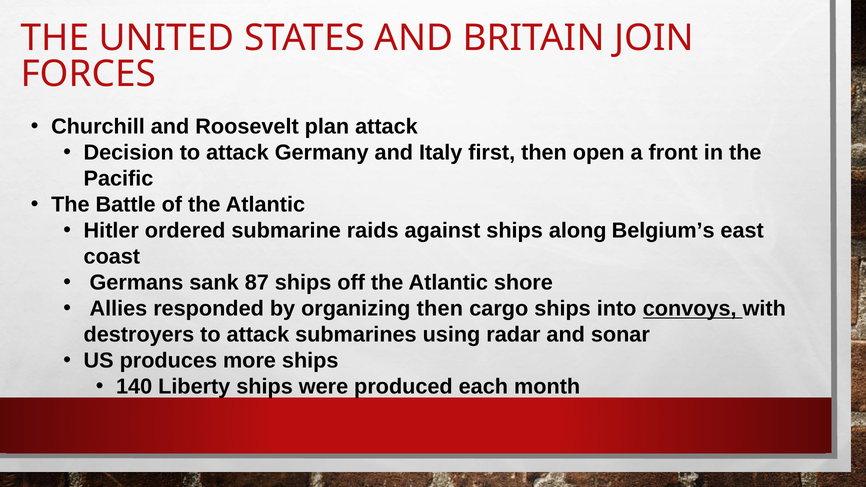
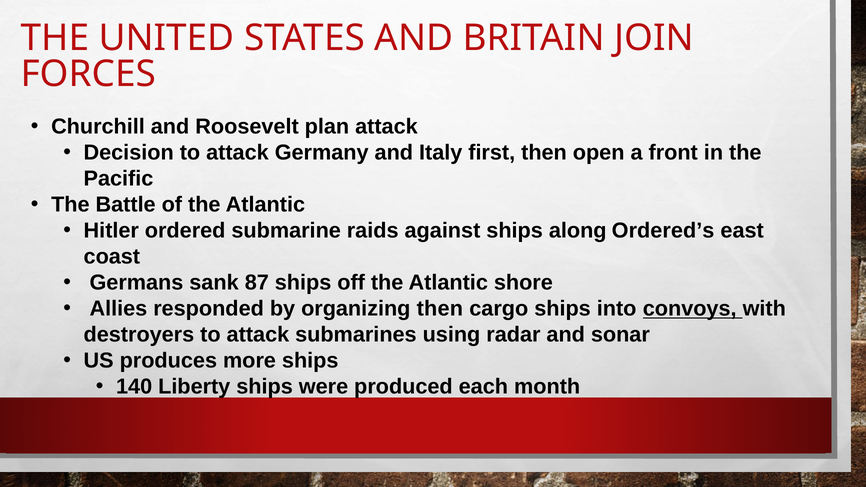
Belgium’s: Belgium’s -> Ordered’s
